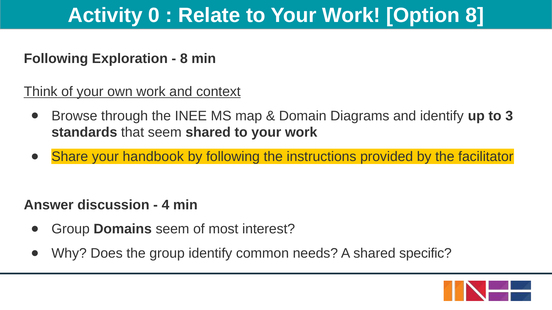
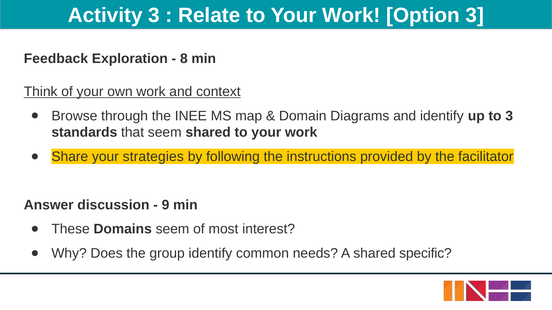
Activity 0: 0 -> 3
Option 8: 8 -> 3
Following at (56, 59): Following -> Feedback
handbook: handbook -> strategies
4: 4 -> 9
Group at (71, 229): Group -> These
